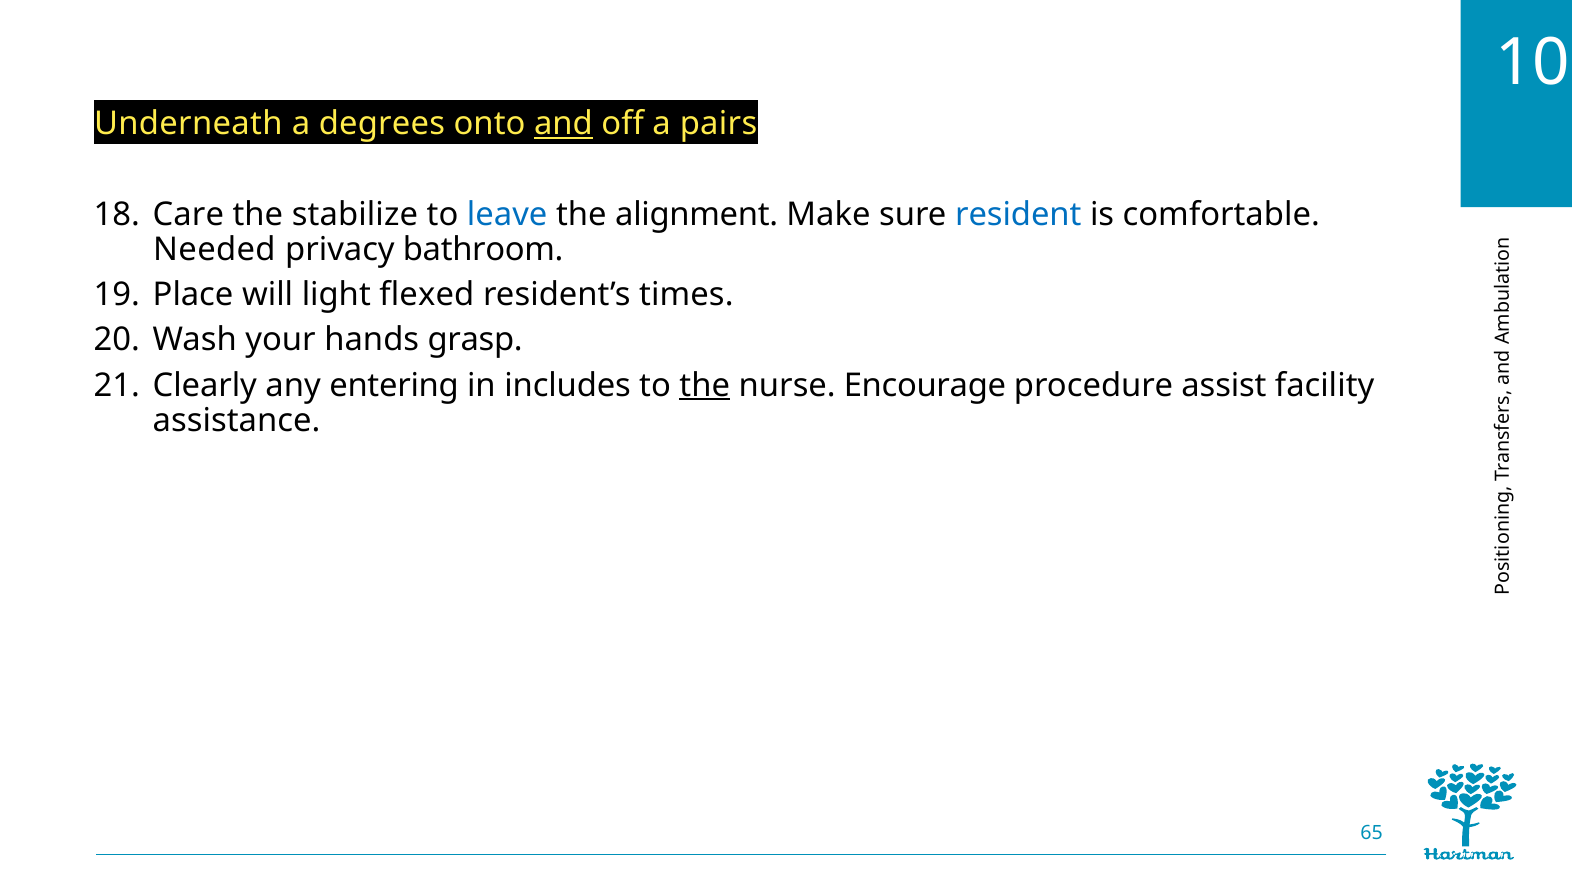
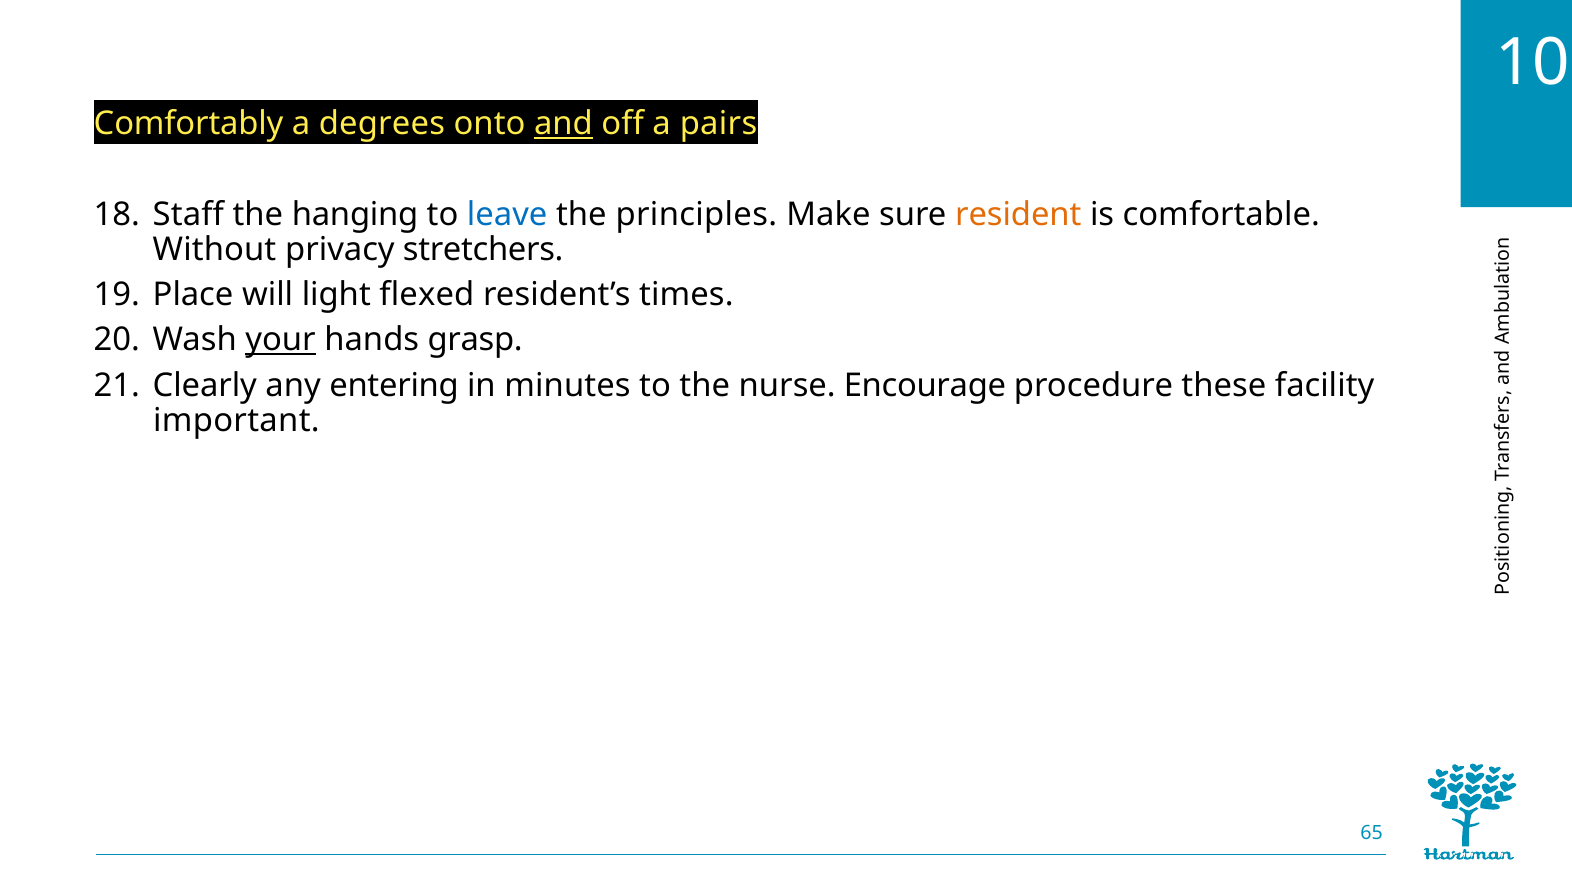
Underneath: Underneath -> Comfortably
Care: Care -> Staff
stabilize: stabilize -> hanging
alignment: alignment -> principles
resident colour: blue -> orange
Needed: Needed -> Without
bathroom: bathroom -> stretchers
your underline: none -> present
includes: includes -> minutes
the at (705, 385) underline: present -> none
assist: assist -> these
assistance: assistance -> important
